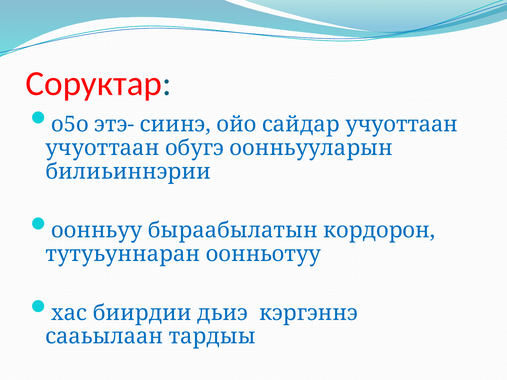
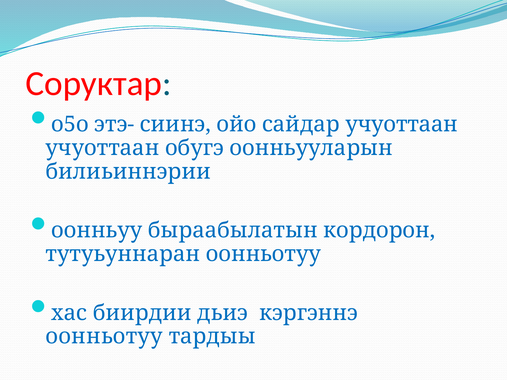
сааьылаан at (104, 337): сааьылаан -> оонньотуу
